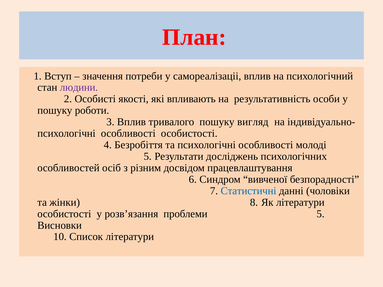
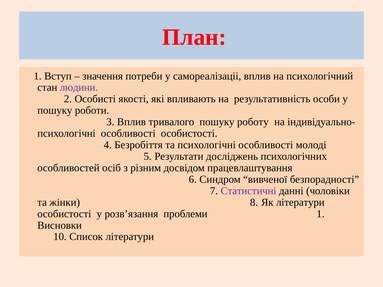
вигляд: вигляд -> роботу
Статистичні colour: blue -> purple
проблеми 5: 5 -> 1
